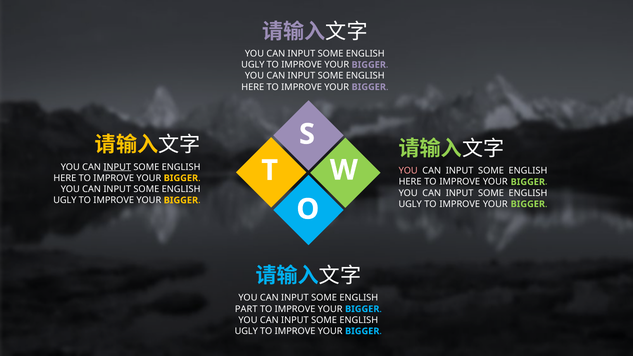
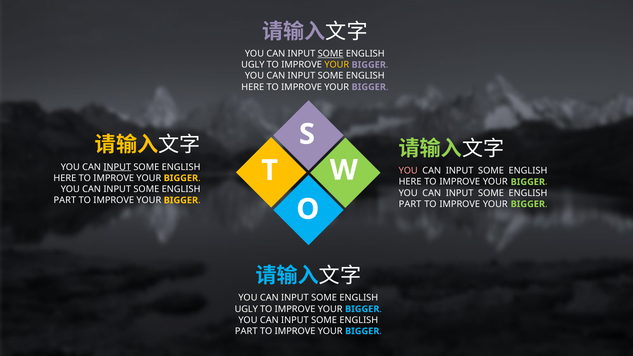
SOME at (331, 54) underline: none -> present
YOUR at (337, 65) colour: white -> yellow
UGLY at (65, 200): UGLY -> PART
UGLY at (410, 204): UGLY -> PART
PART at (246, 309): PART -> UGLY
UGLY at (246, 331): UGLY -> PART
